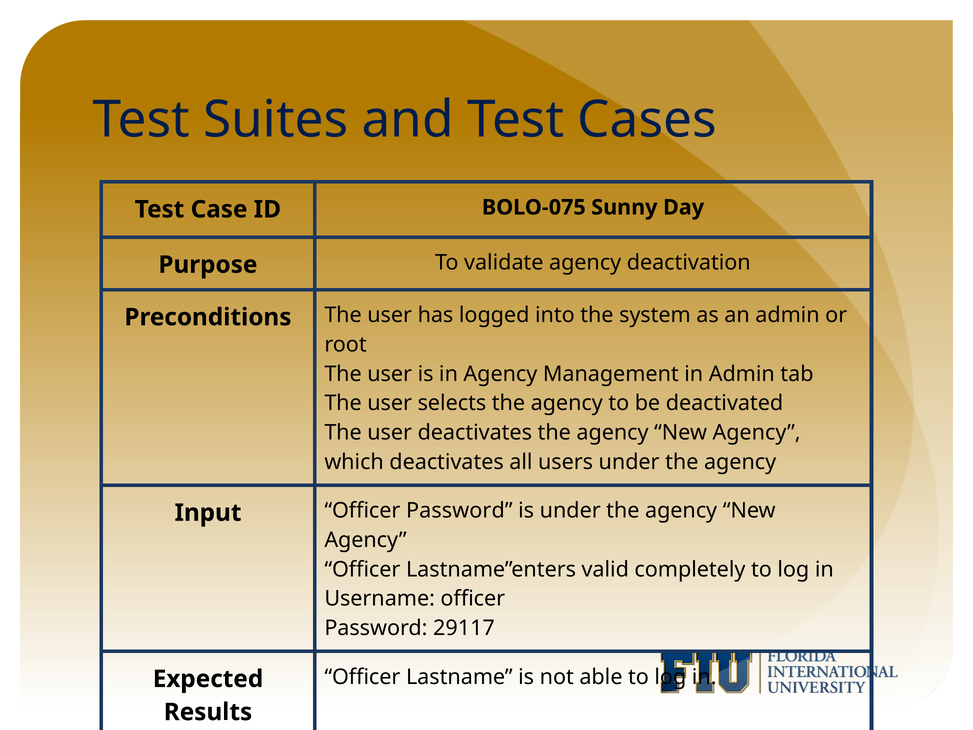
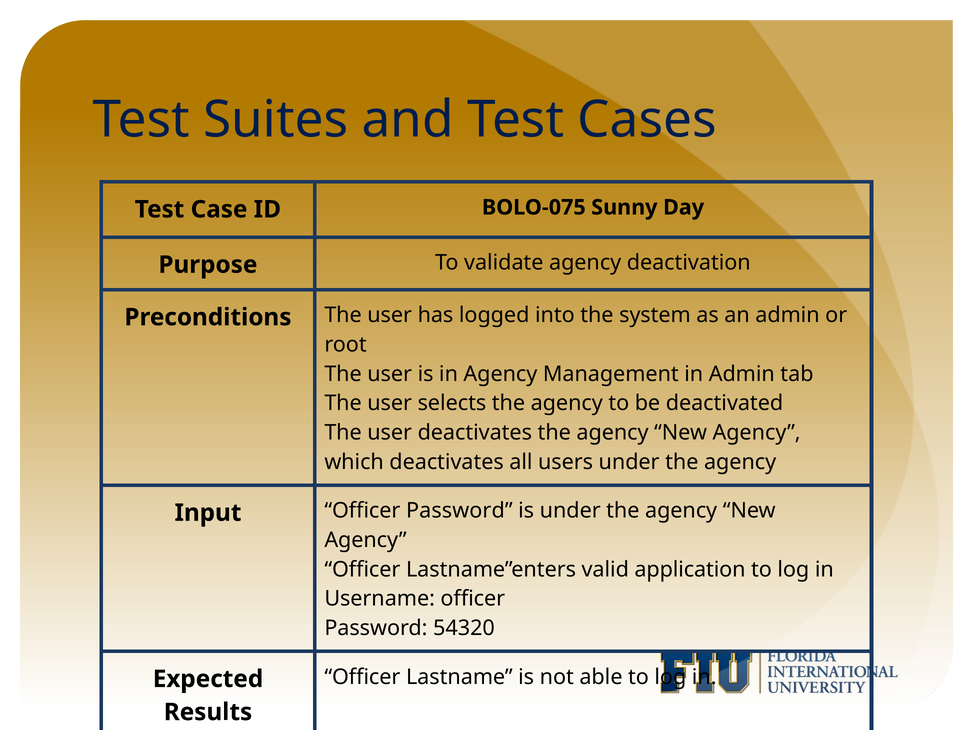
completely: completely -> application
29117: 29117 -> 54320
